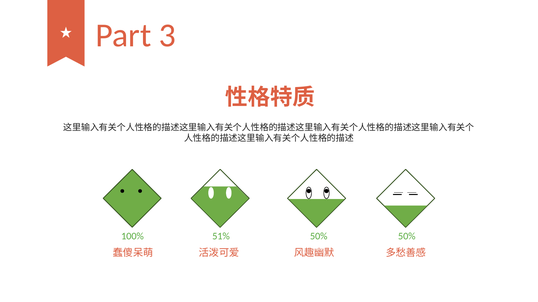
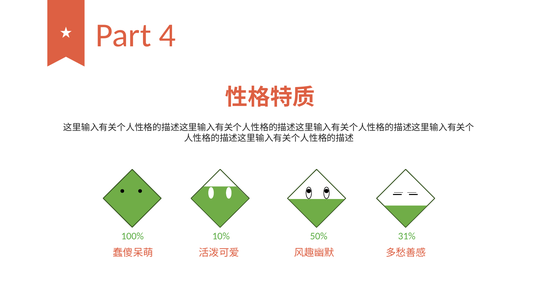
3: 3 -> 4
51%: 51% -> 10%
50% 50%: 50% -> 31%
